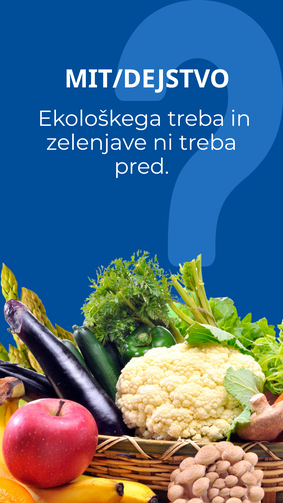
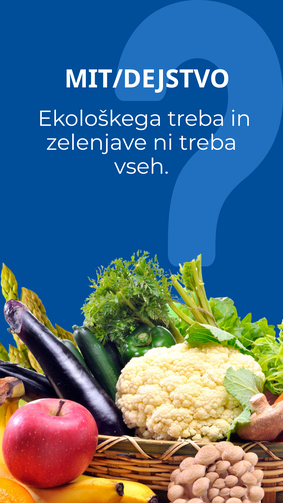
pred: pred -> vseh
